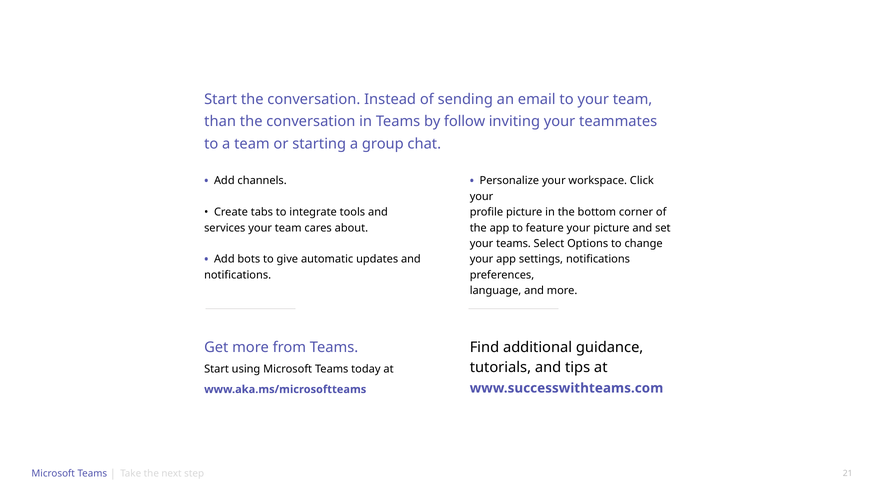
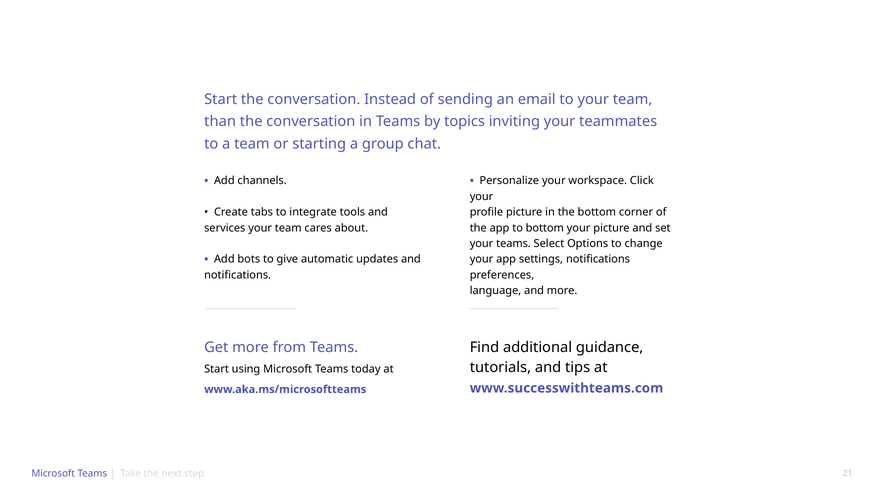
follow: follow -> topics
to feature: feature -> bottom
